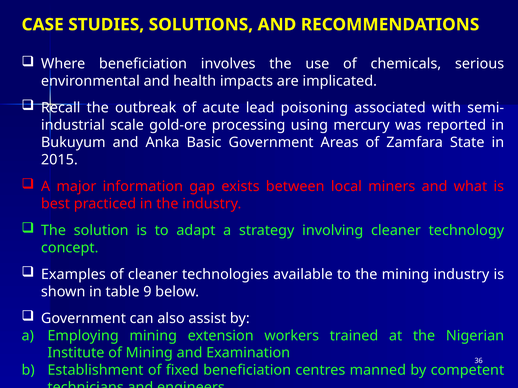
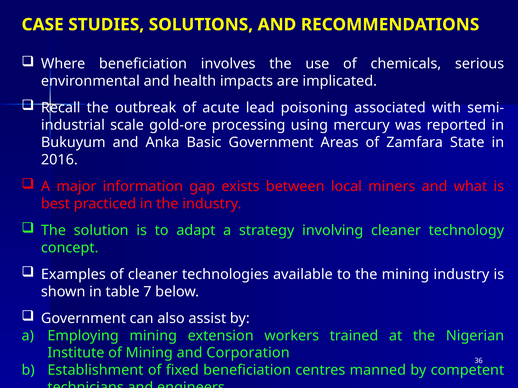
2015: 2015 -> 2016
9: 9 -> 7
Examination: Examination -> Corporation
